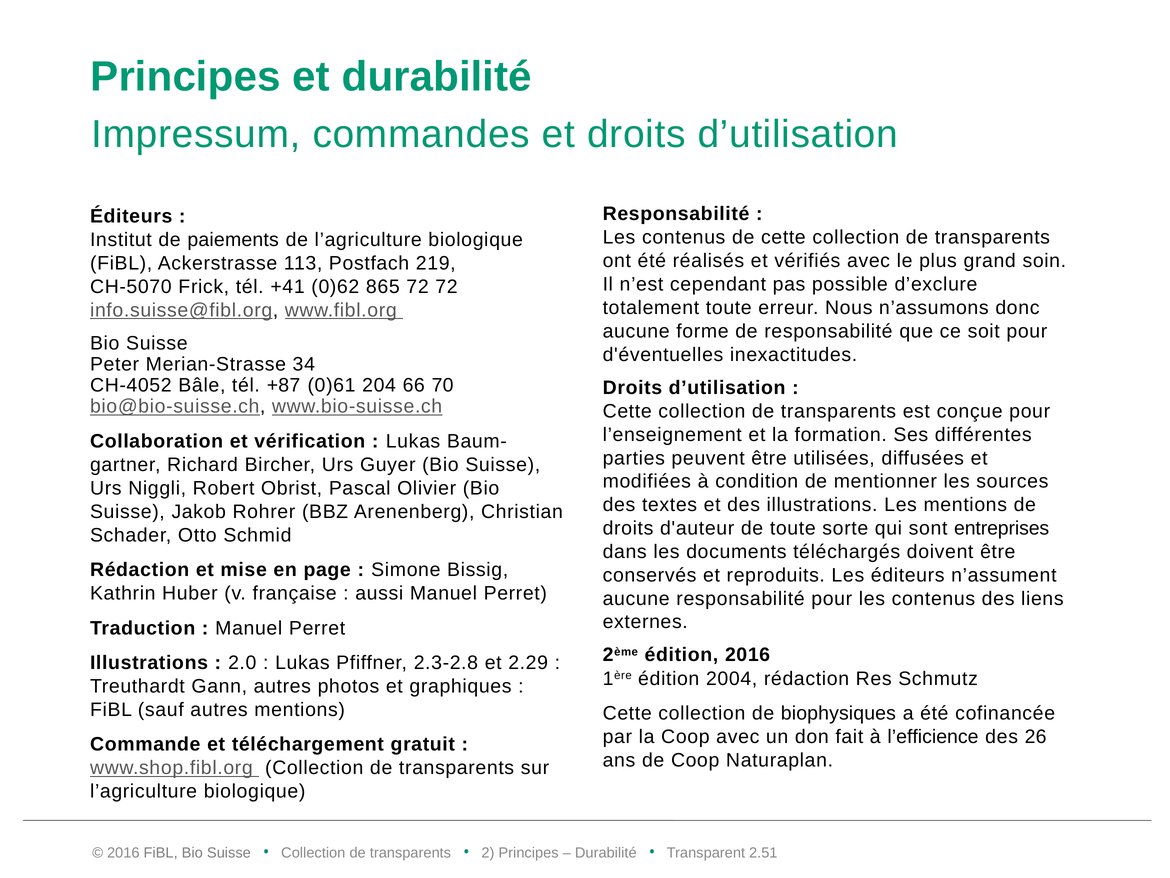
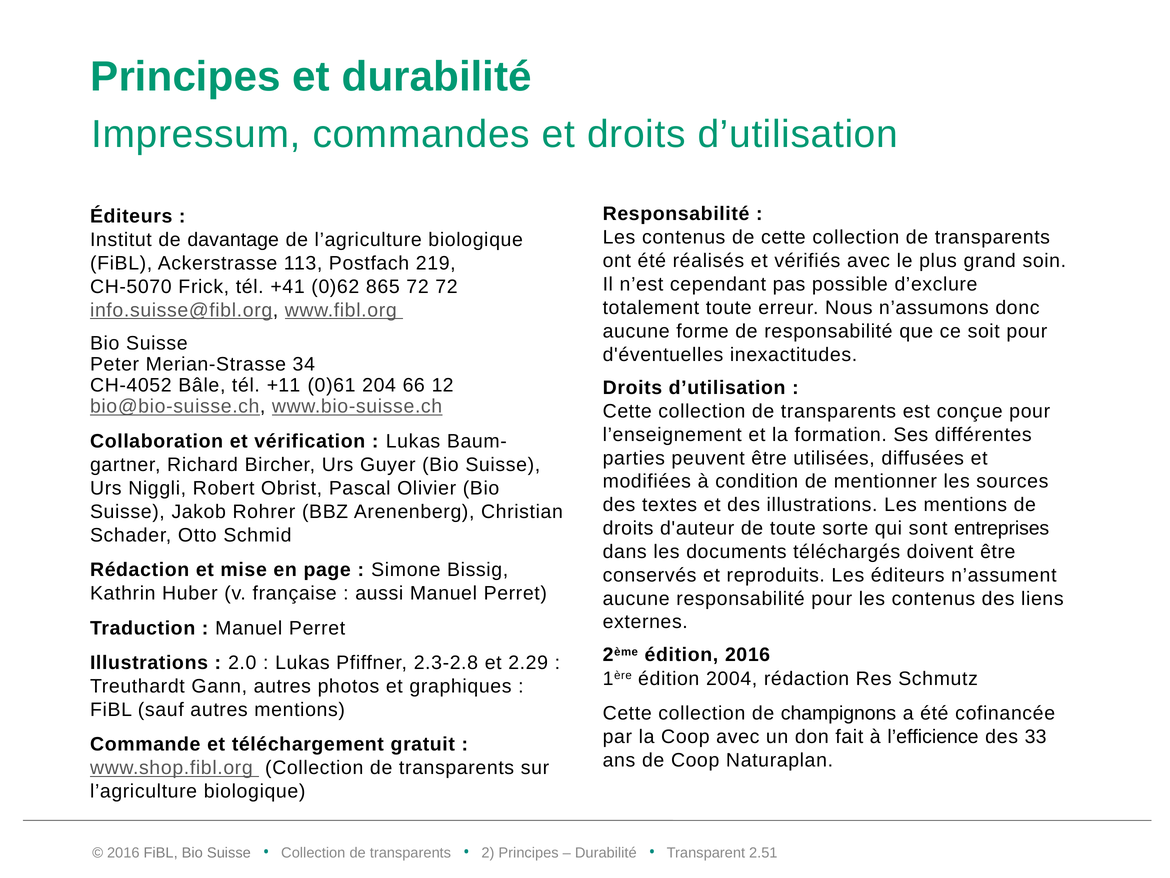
paiements: paiements -> davantage
+87: +87 -> +11
70: 70 -> 12
biophysiques: biophysiques -> champignons
26: 26 -> 33
